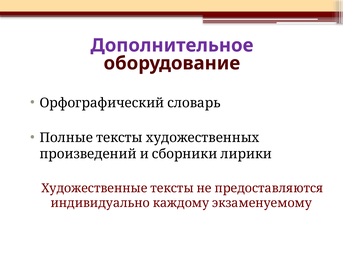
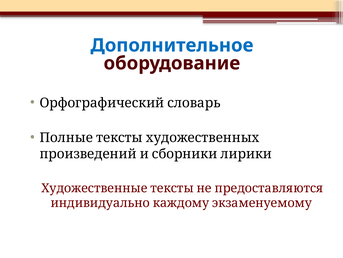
Дополнительное colour: purple -> blue
